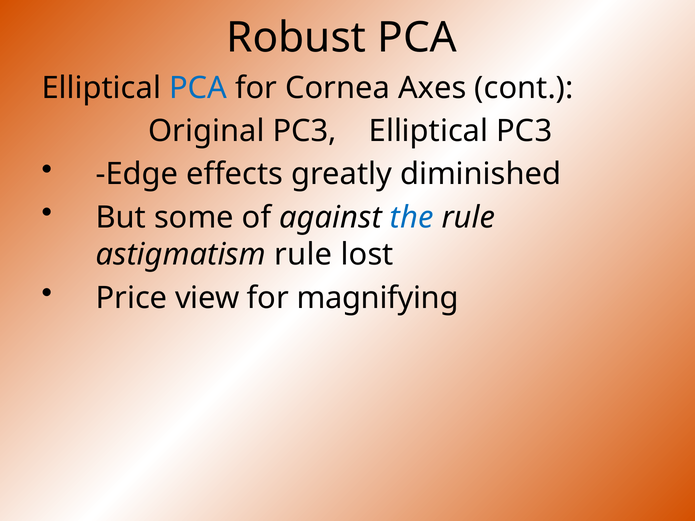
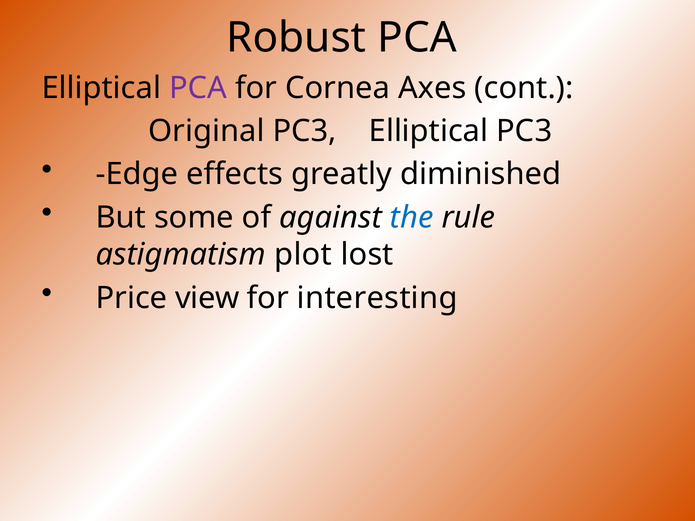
PCA at (198, 88) colour: blue -> purple
astigmatism rule: rule -> plot
magnifying: magnifying -> interesting
